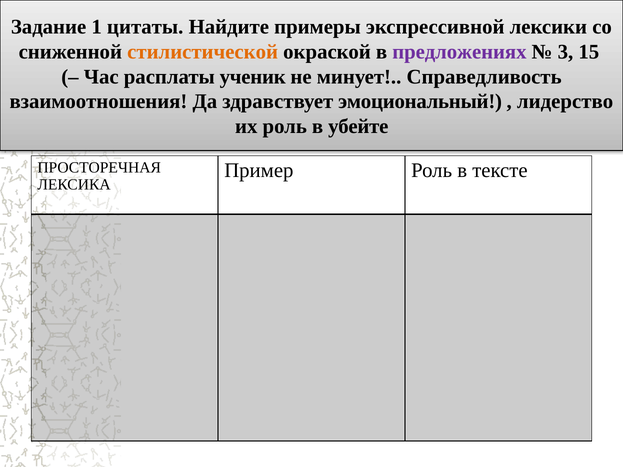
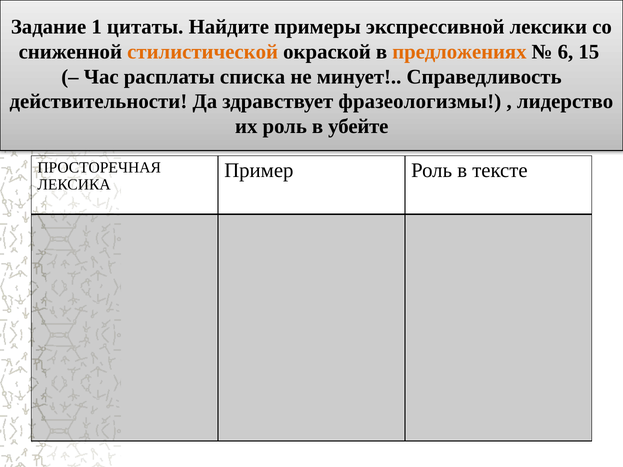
предложениях colour: purple -> orange
3: 3 -> 6
ученик: ученик -> списка
взаимоотношения: взаимоотношения -> действительности
эмоциональный: эмоциональный -> фразеологизмы
